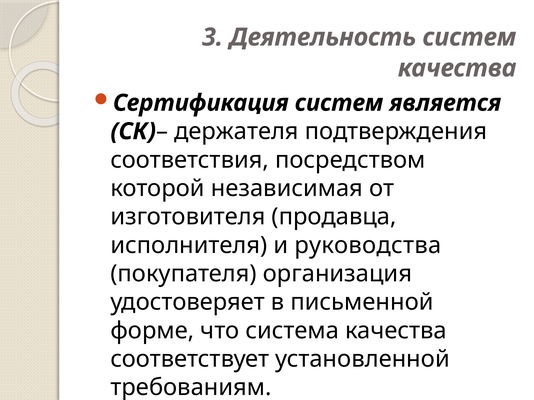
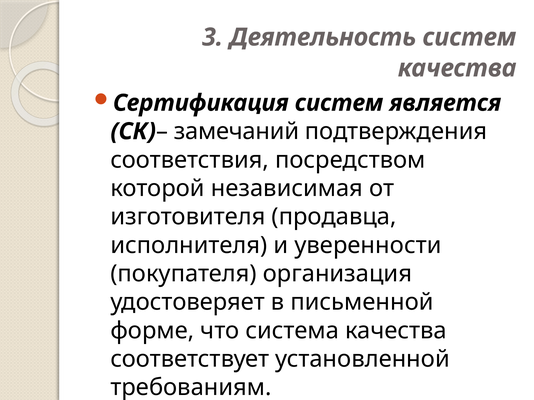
держателя: держателя -> замечаний
руководства: руководства -> уверенности
